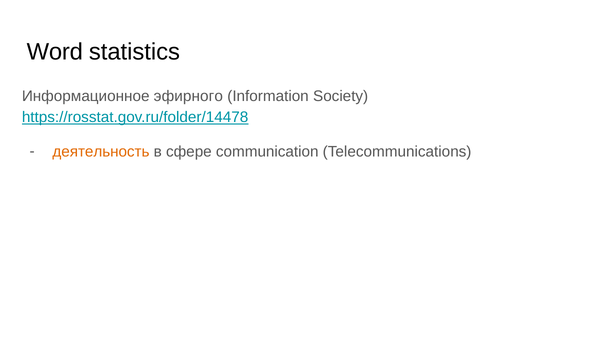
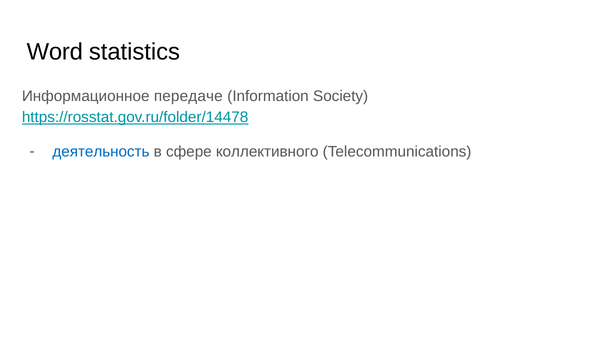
эфирного: эфирного -> передаче
деятельность colour: orange -> blue
communication: communication -> коллективного
